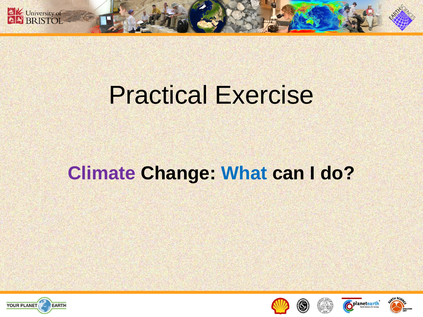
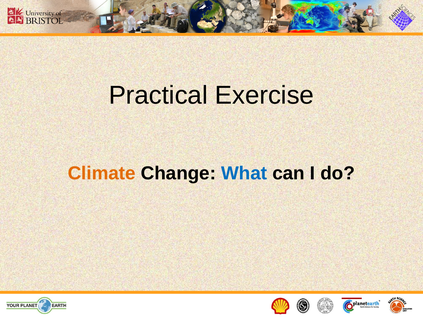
Climate colour: purple -> orange
